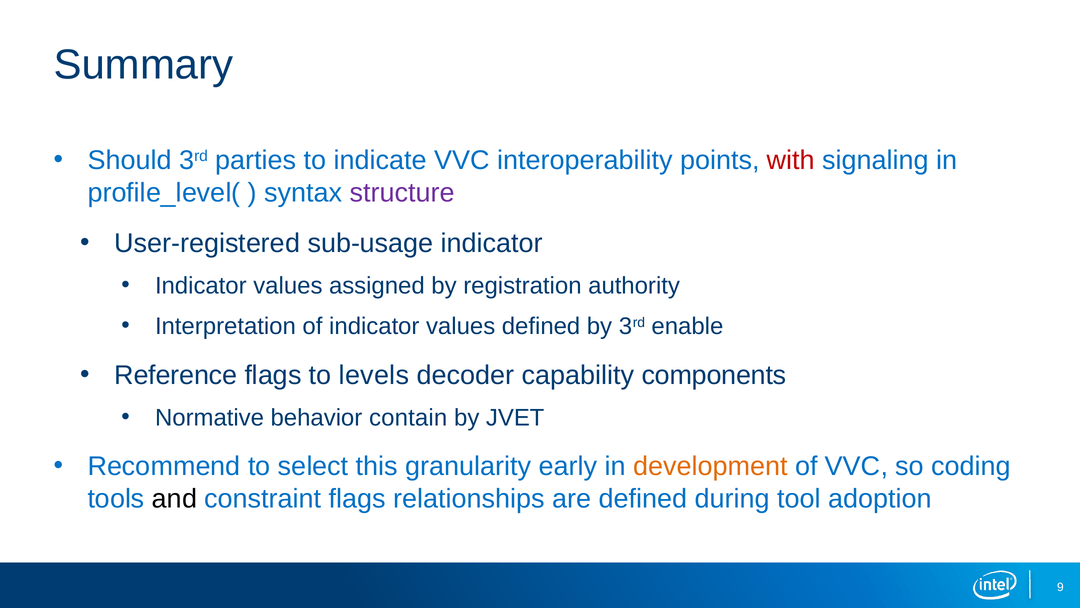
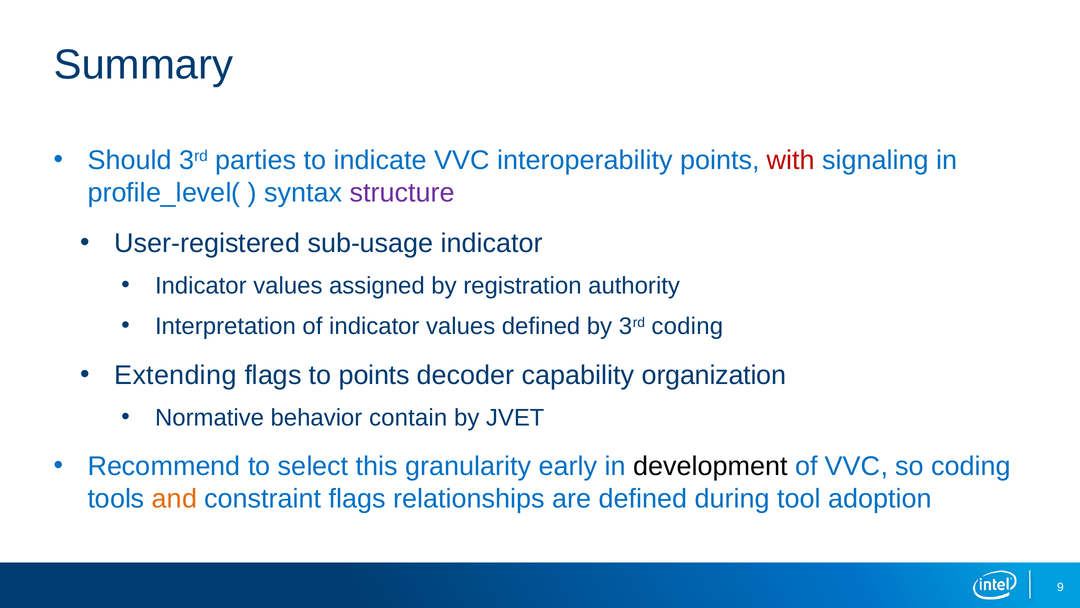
3rd enable: enable -> coding
Reference: Reference -> Extending
to levels: levels -> points
components: components -> organization
development colour: orange -> black
and colour: black -> orange
